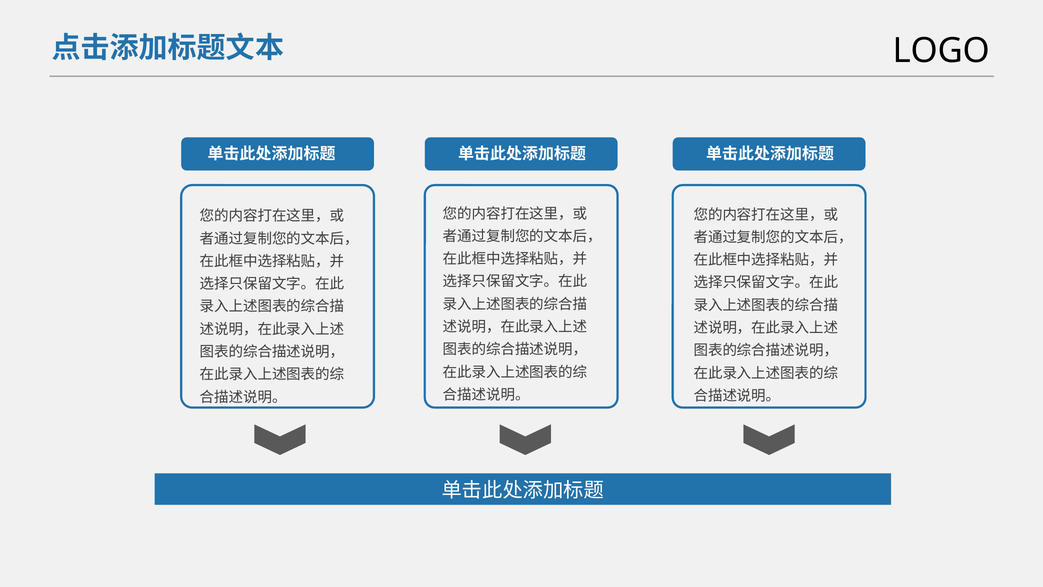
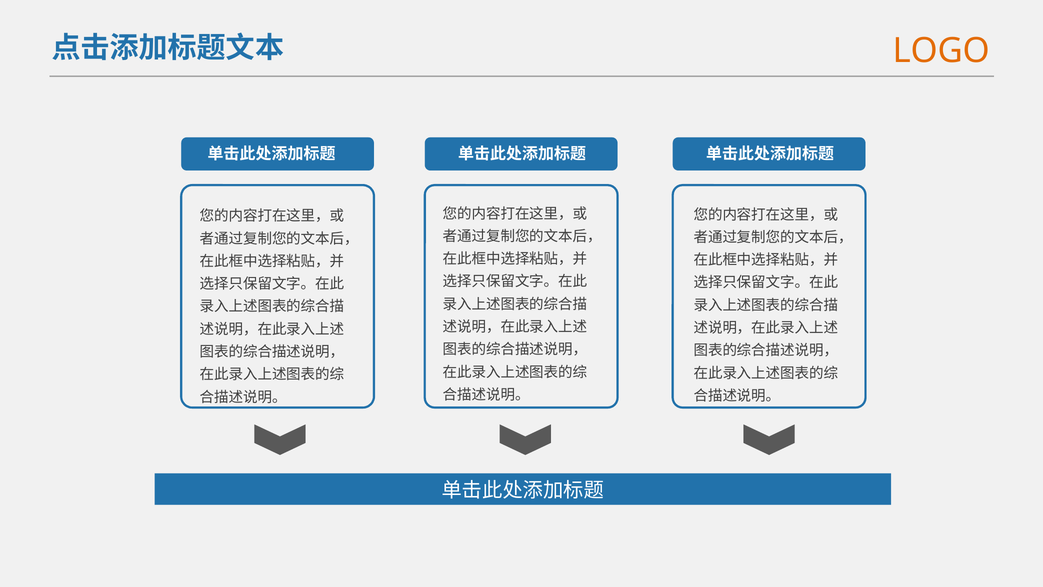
LOGO colour: black -> orange
